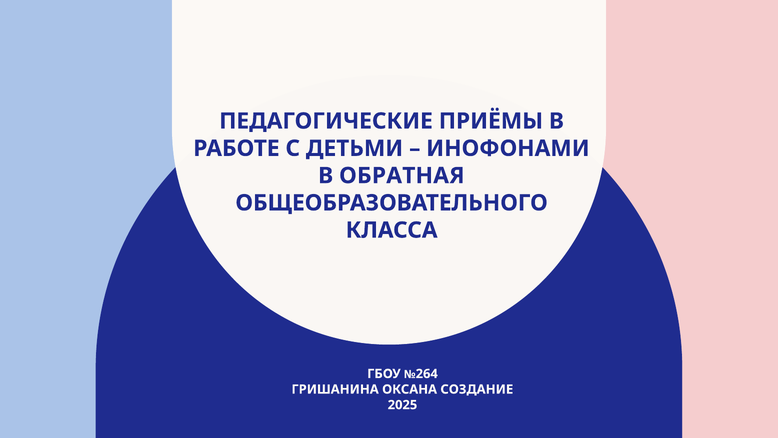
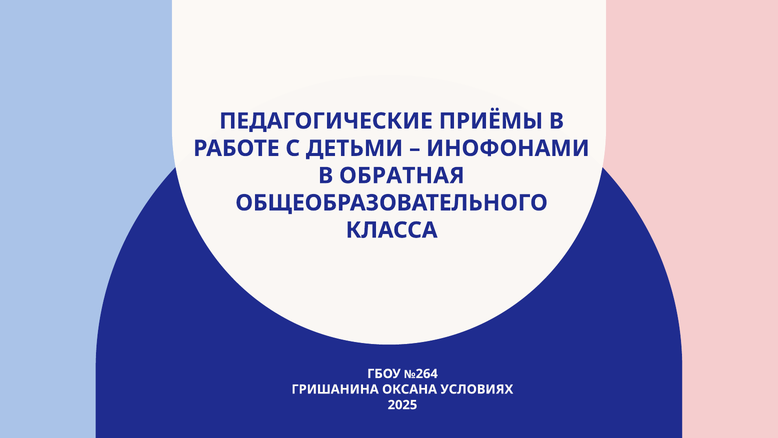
СОЗДАНИЕ: СОЗДАНИЕ -> УСЛОВИЯХ
